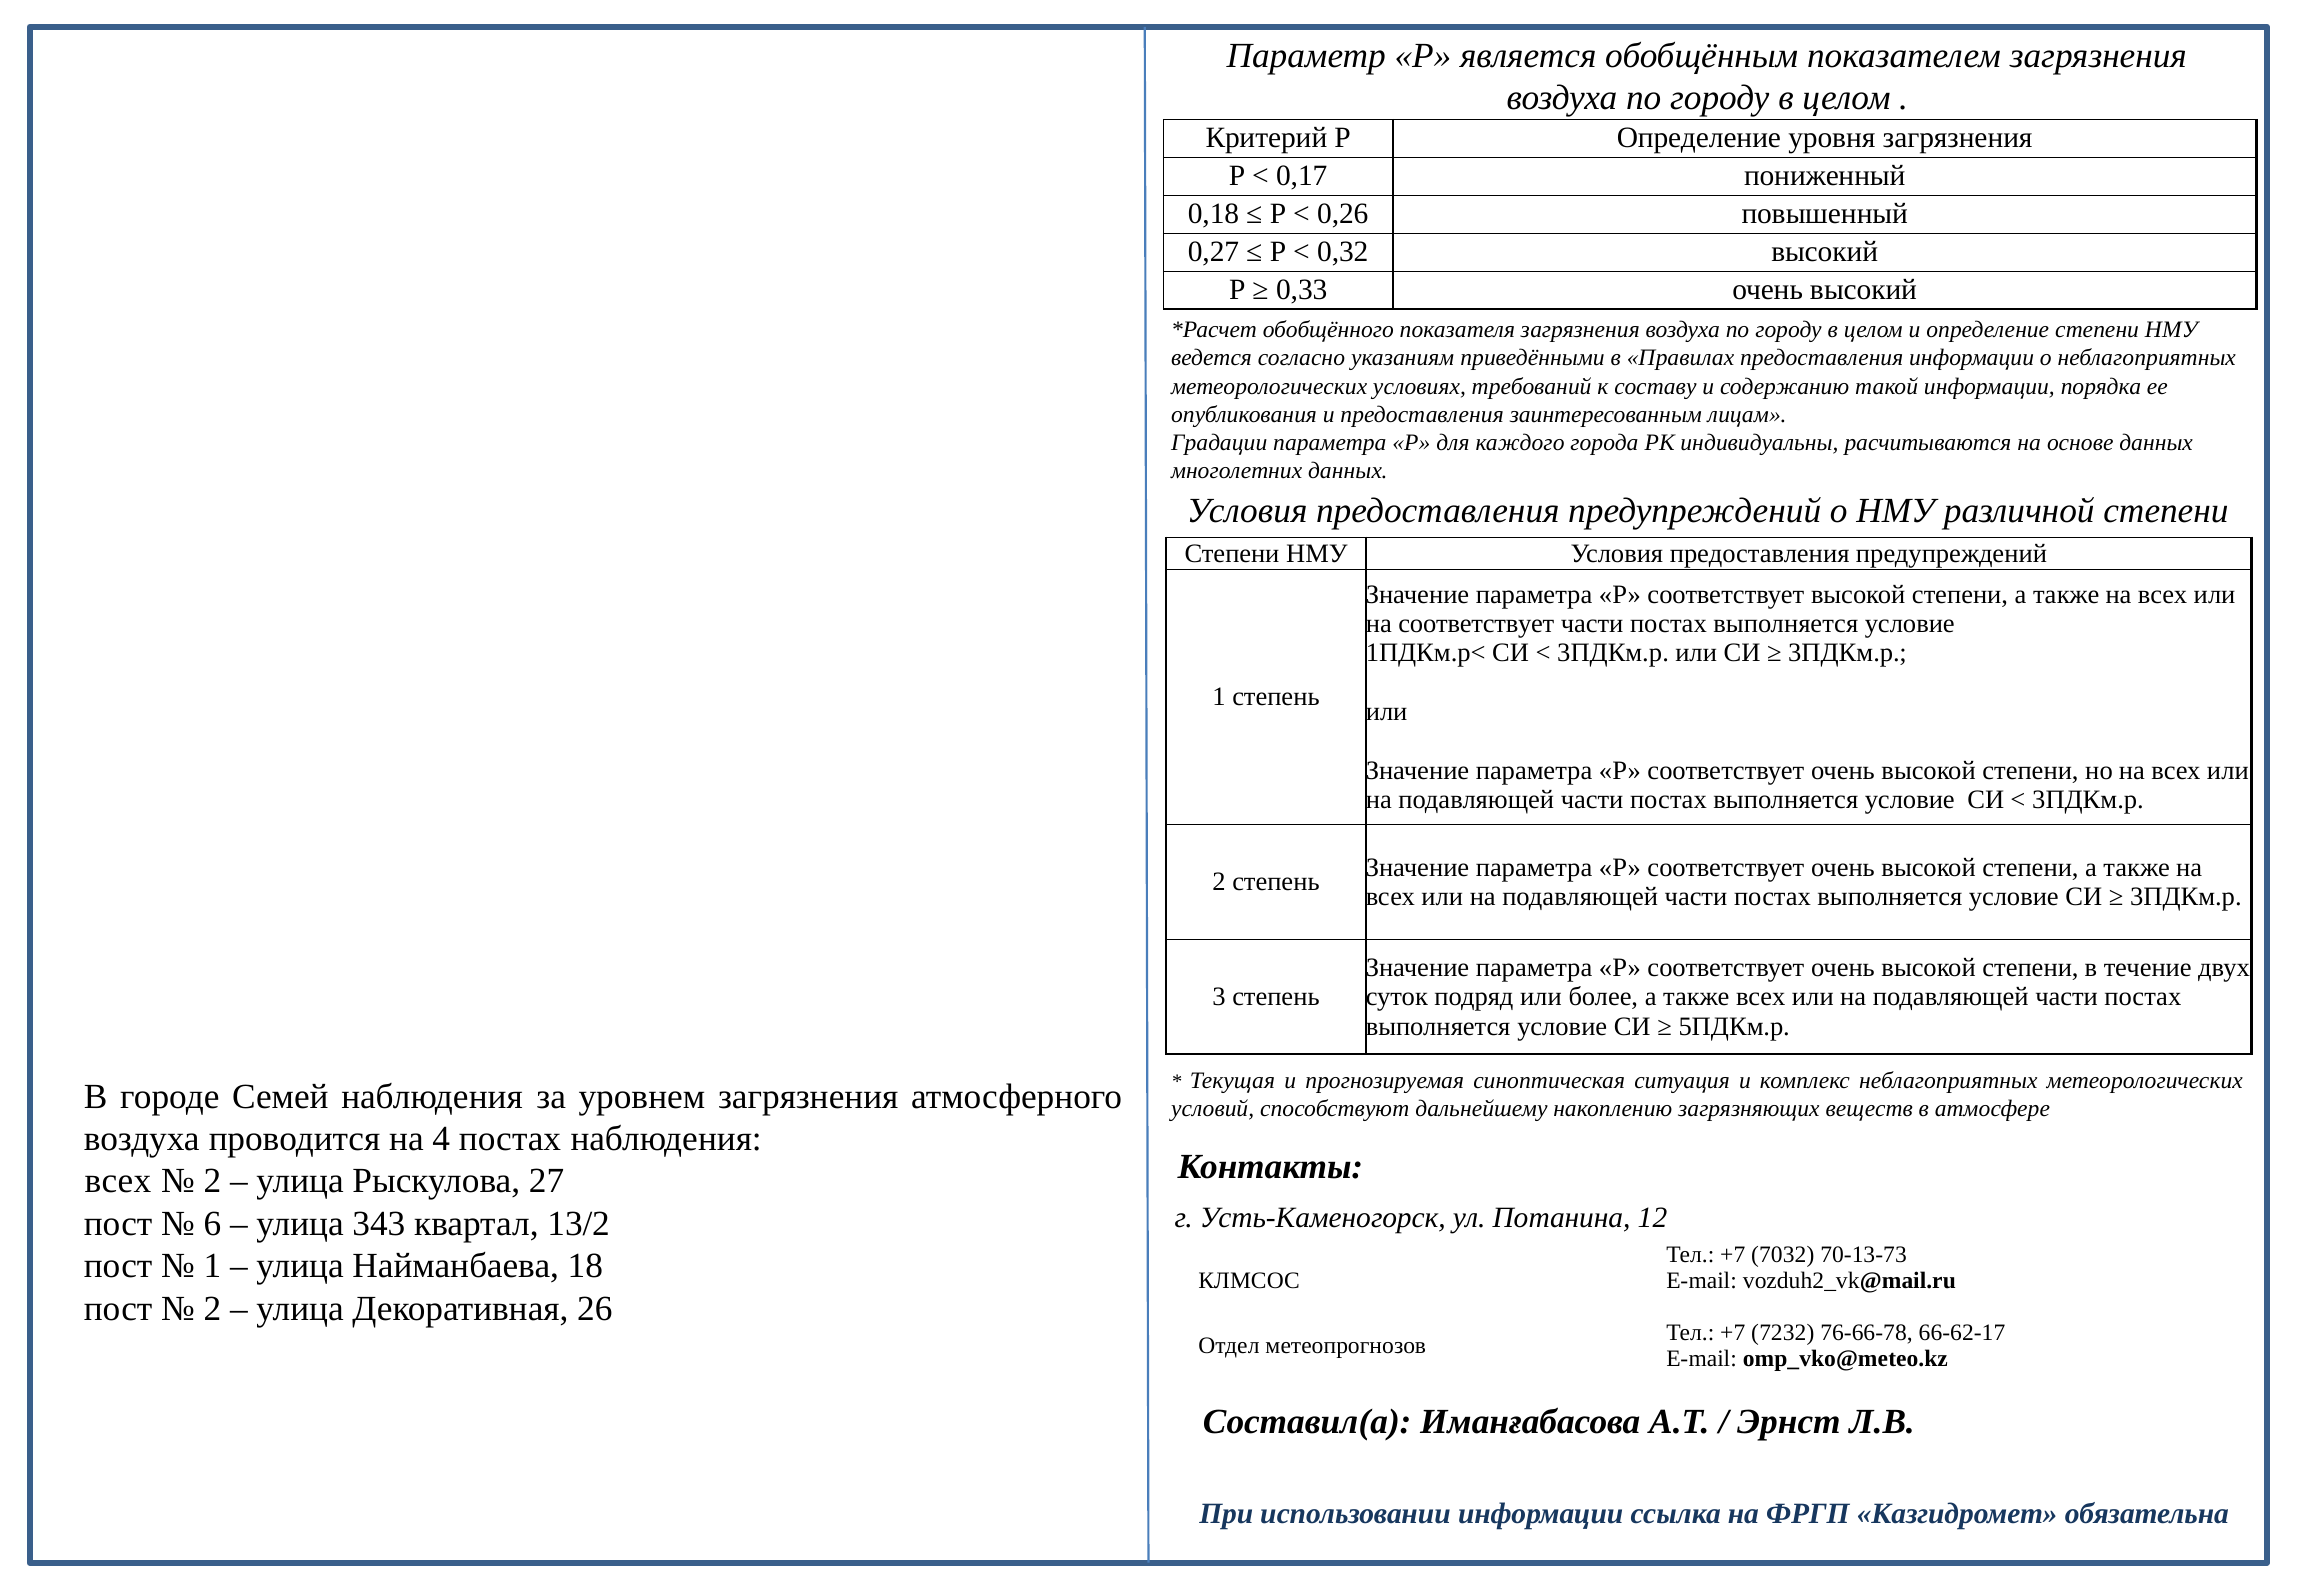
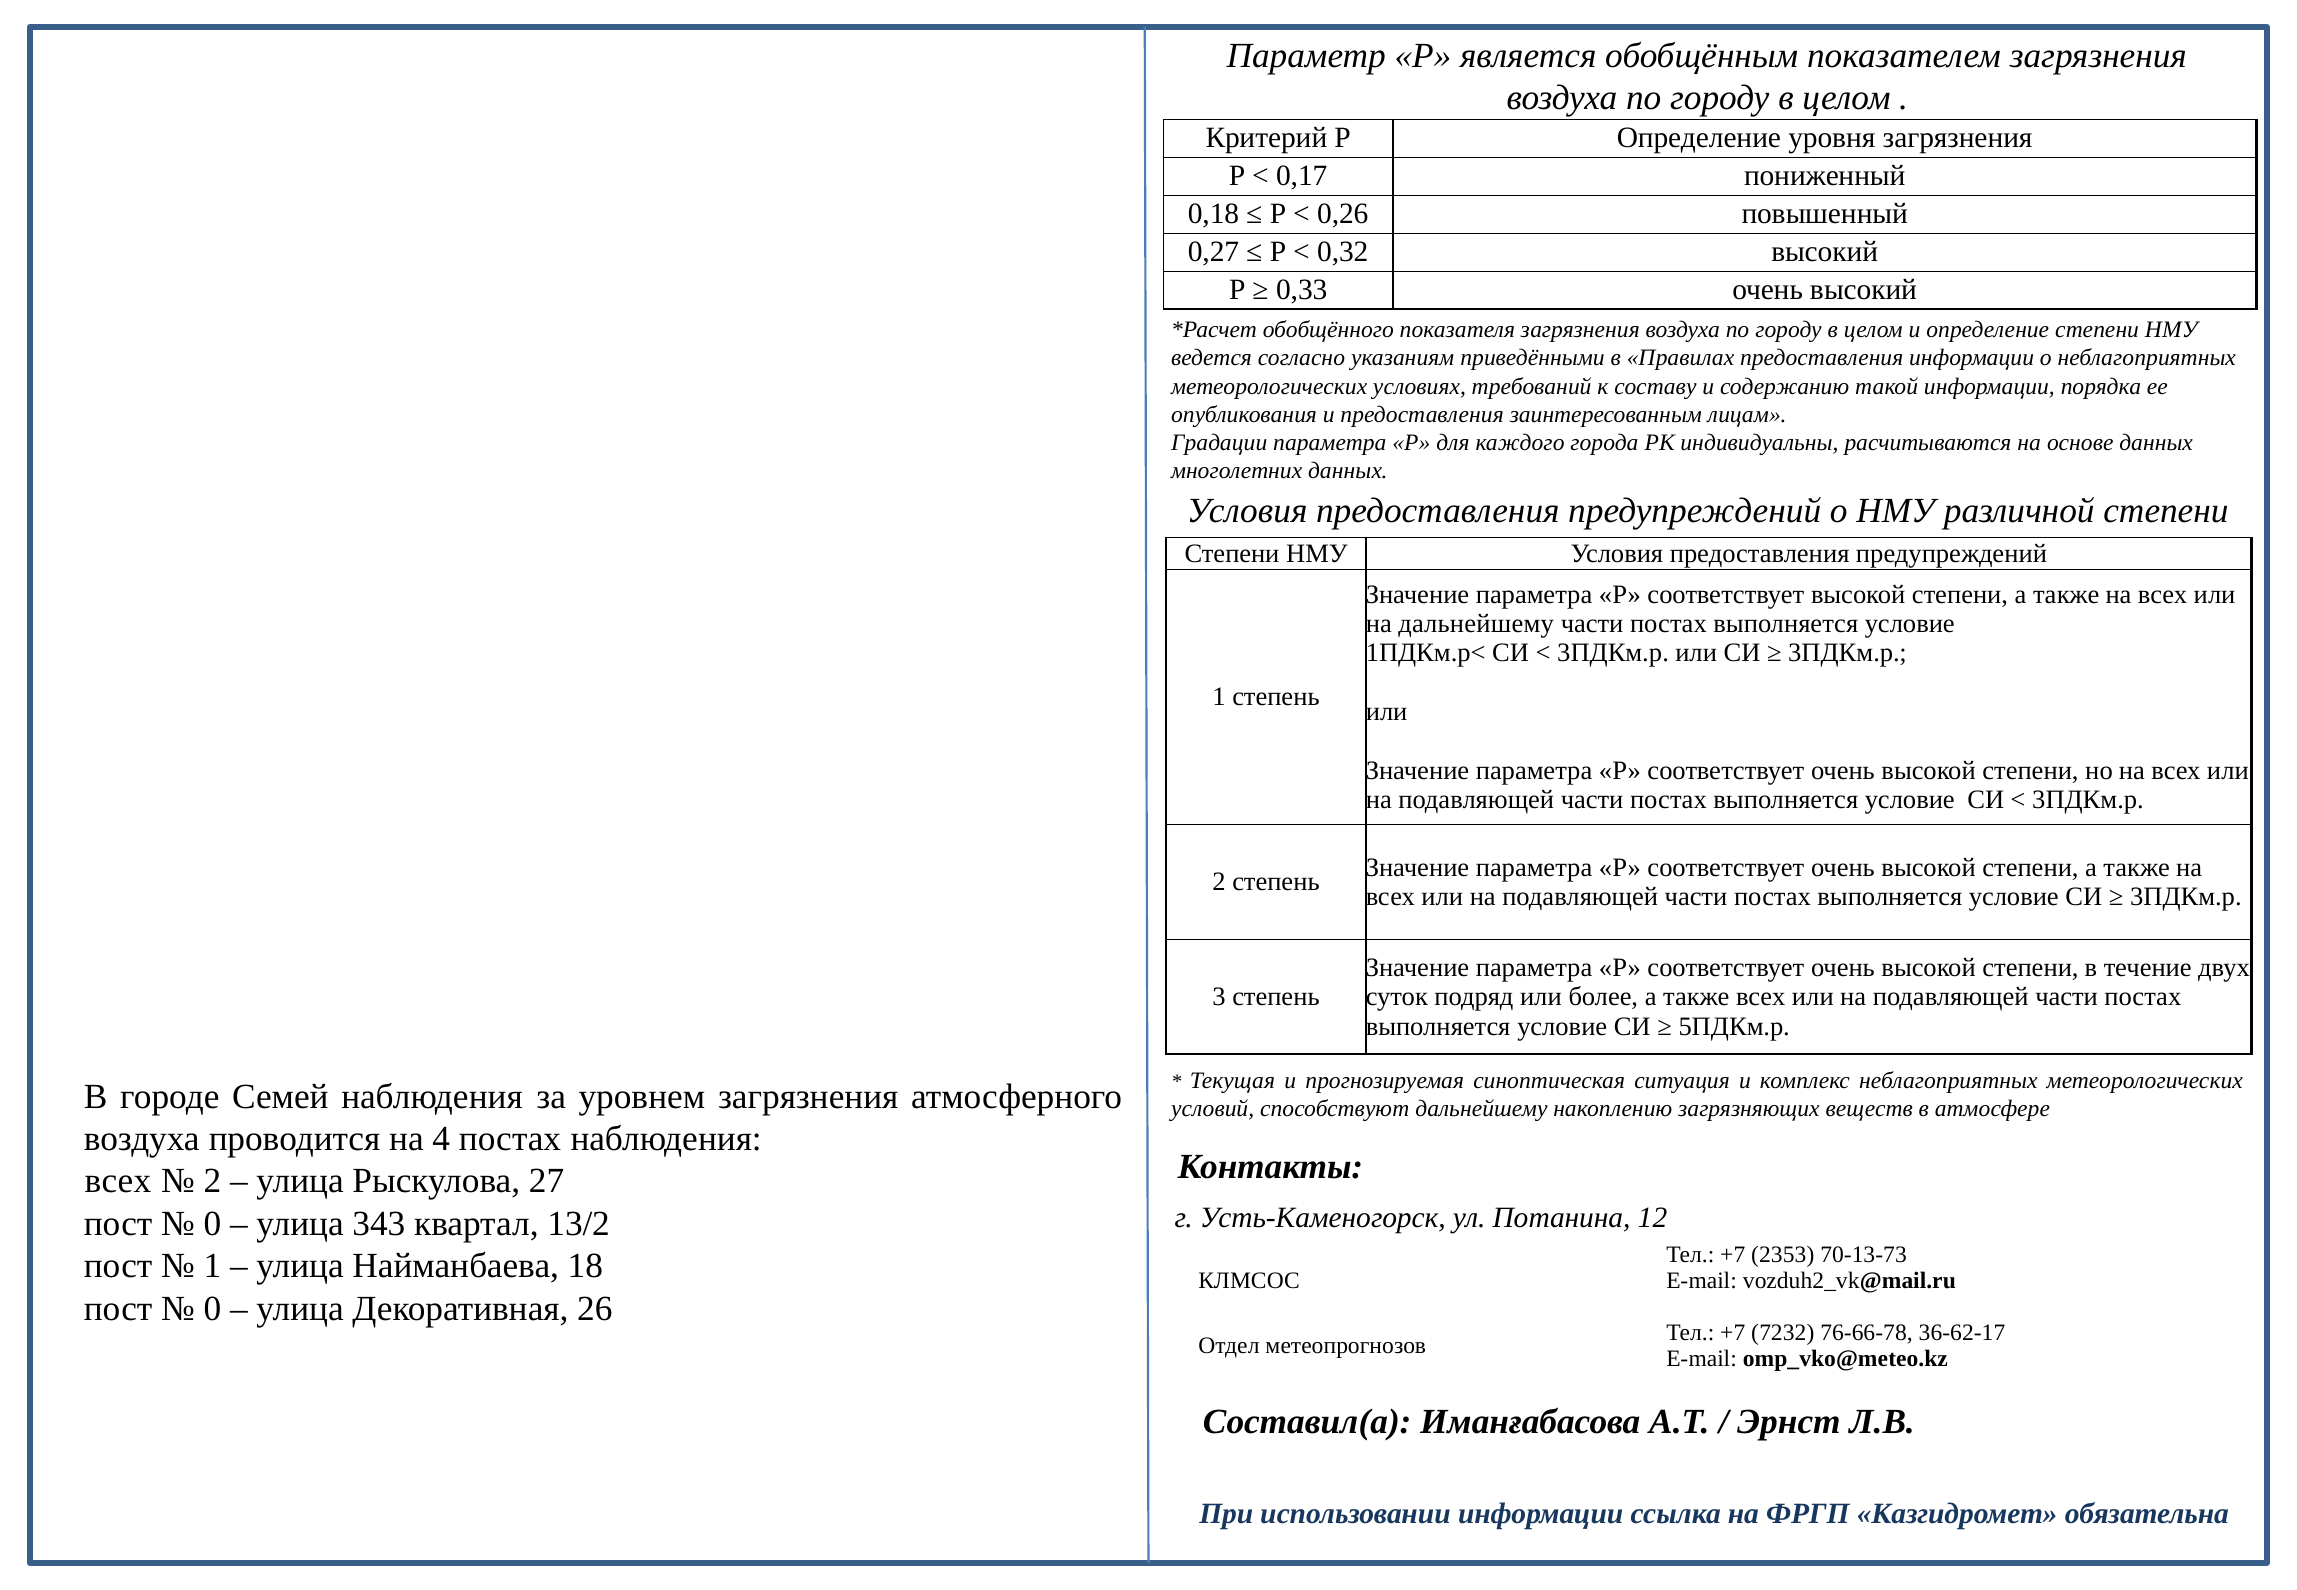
на соответствует: соответствует -> дальнейшему
6 at (212, 1224): 6 -> 0
7032: 7032 -> 2353
2 at (212, 1309): 2 -> 0
66-62-17: 66-62-17 -> 36-62-17
